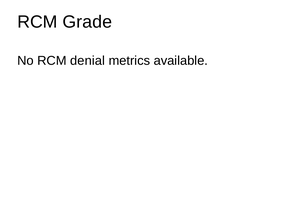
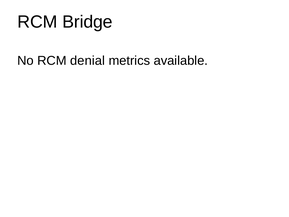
Grade: Grade -> Bridge
